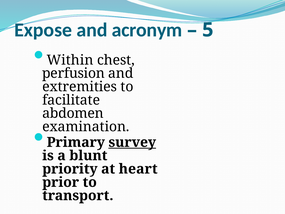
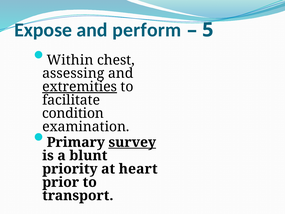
acronym: acronym -> perform
perfusion: perfusion -> assessing
extremities underline: none -> present
abdomen: abdomen -> condition
